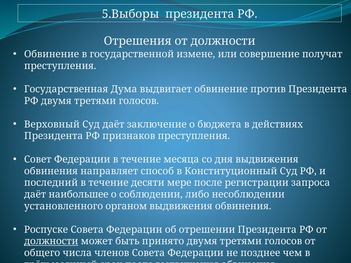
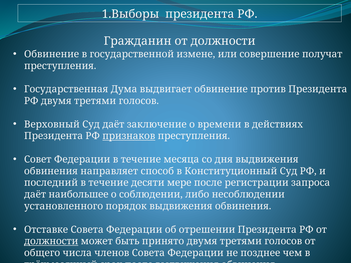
5.Выборы: 5.Выборы -> 1.Выборы
Отрешения: Отрешения -> Гражданин
бюджета: бюджета -> времени
признаков underline: none -> present
органом: органом -> порядок
Роспуске: Роспуске -> Отставке
